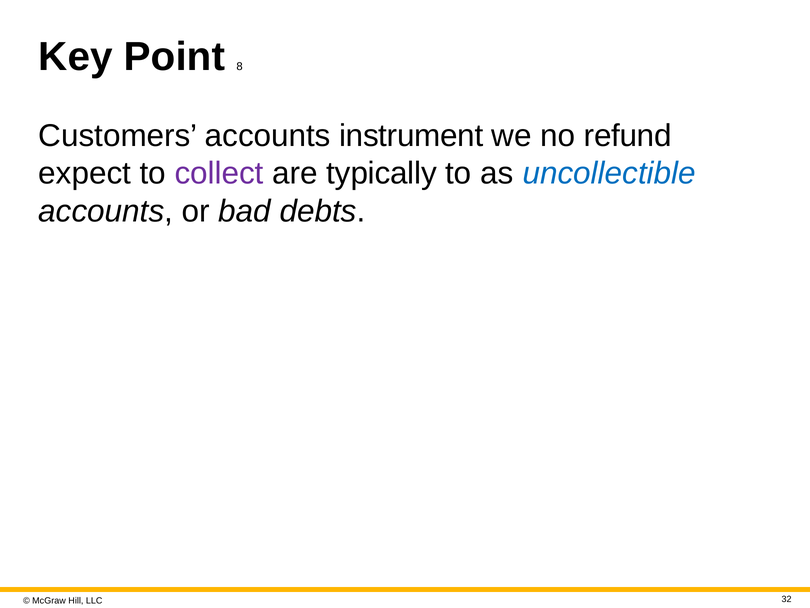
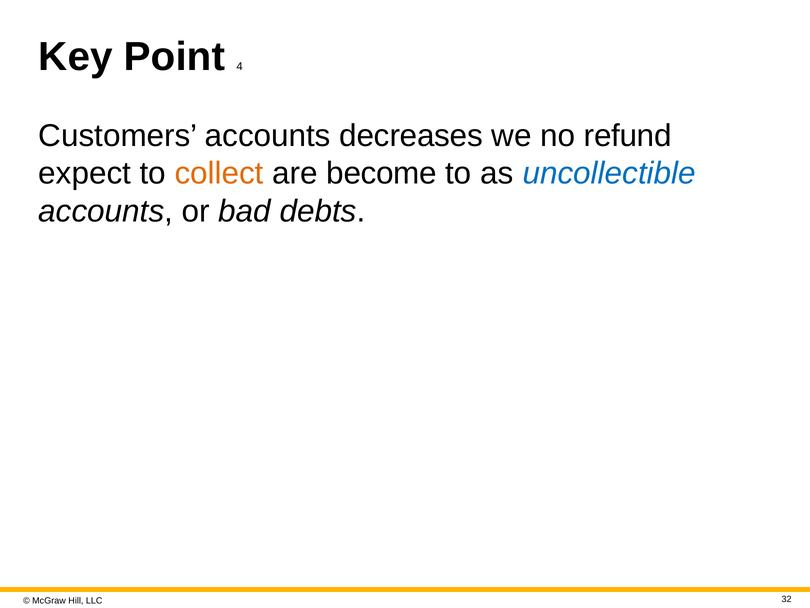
8: 8 -> 4
instrument: instrument -> decreases
collect colour: purple -> orange
typically: typically -> become
